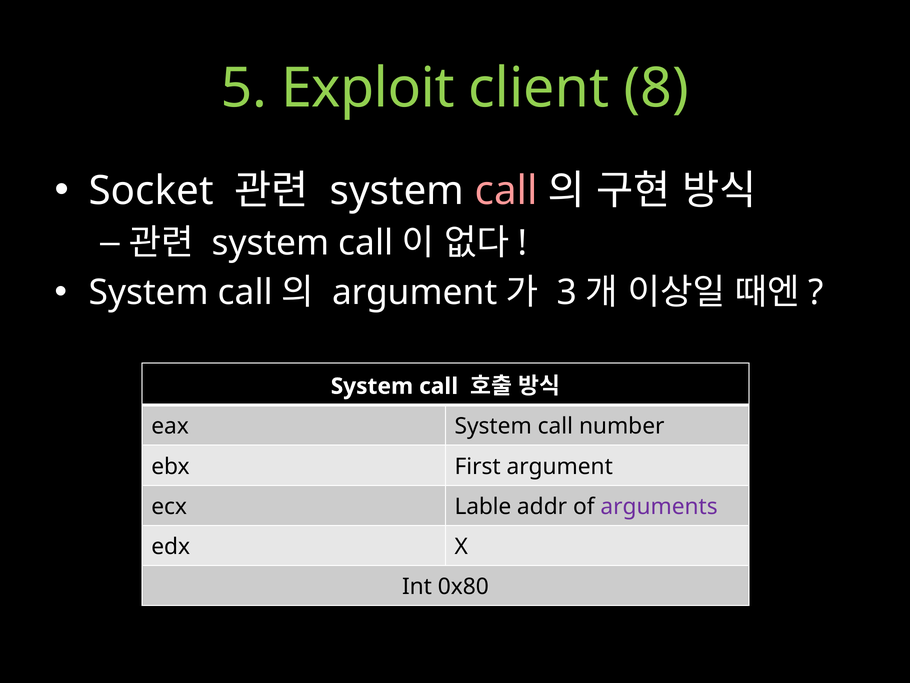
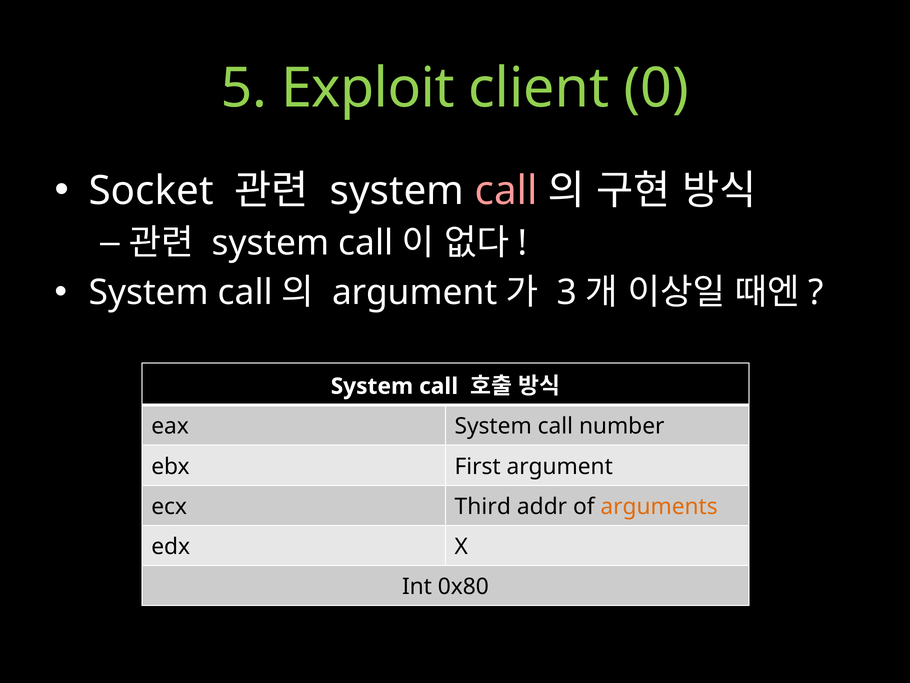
8: 8 -> 0
Lable: Lable -> Third
arguments colour: purple -> orange
